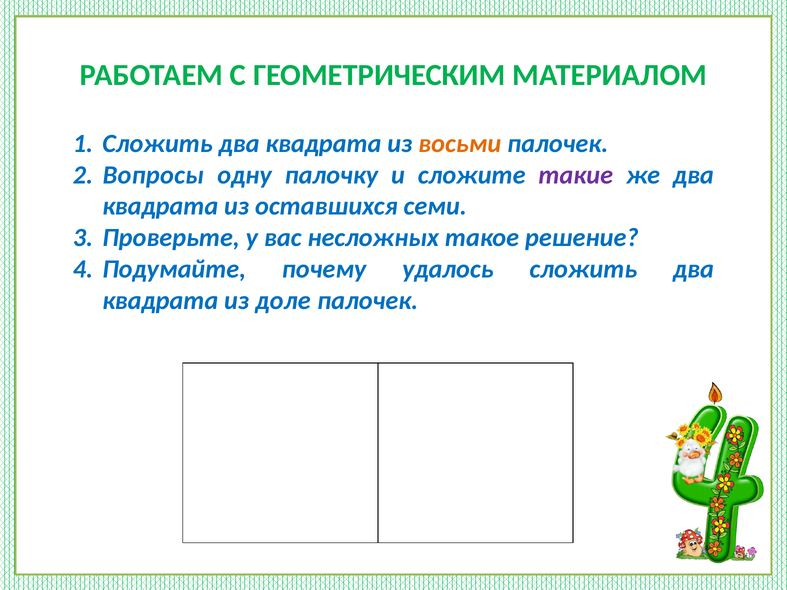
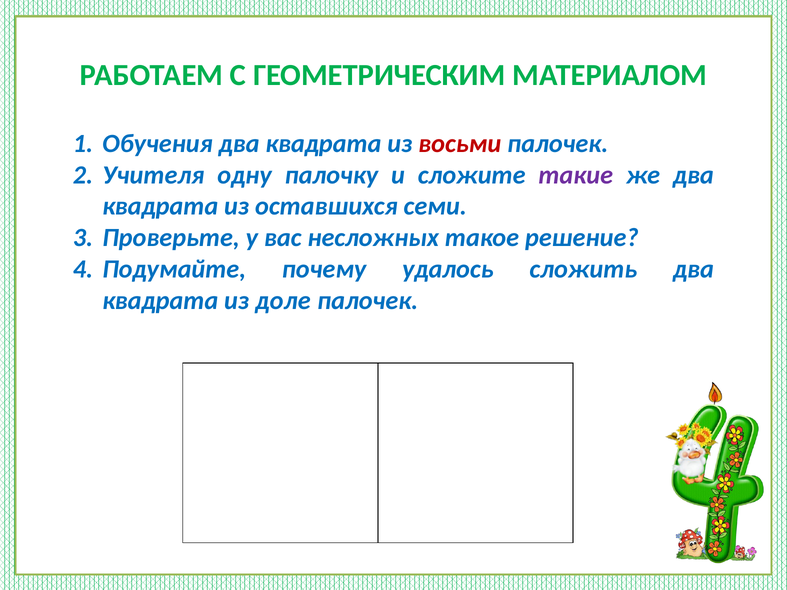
Сложить at (158, 143): Сложить -> Обучения
восьми colour: orange -> red
Вопросы: Вопросы -> Учителя
